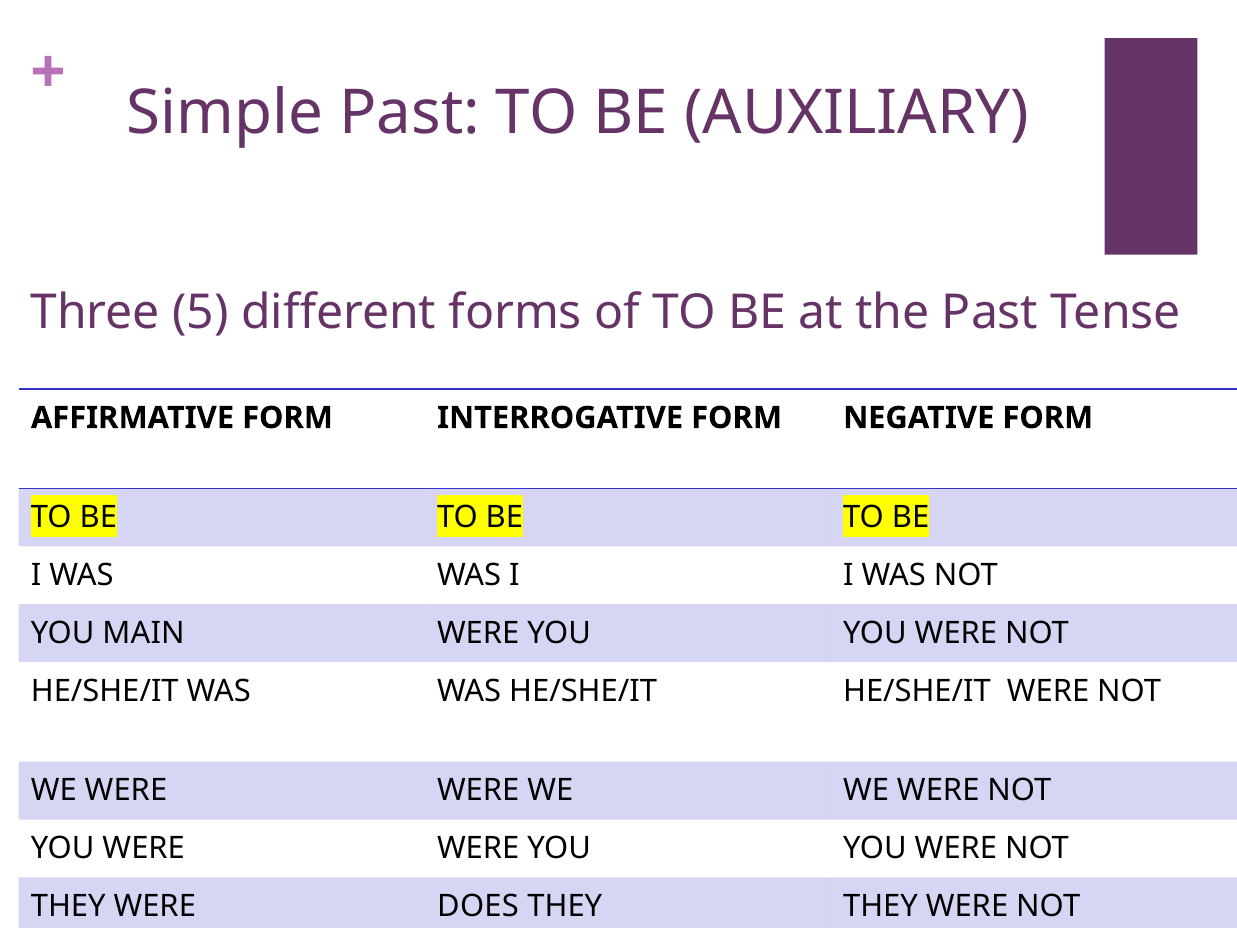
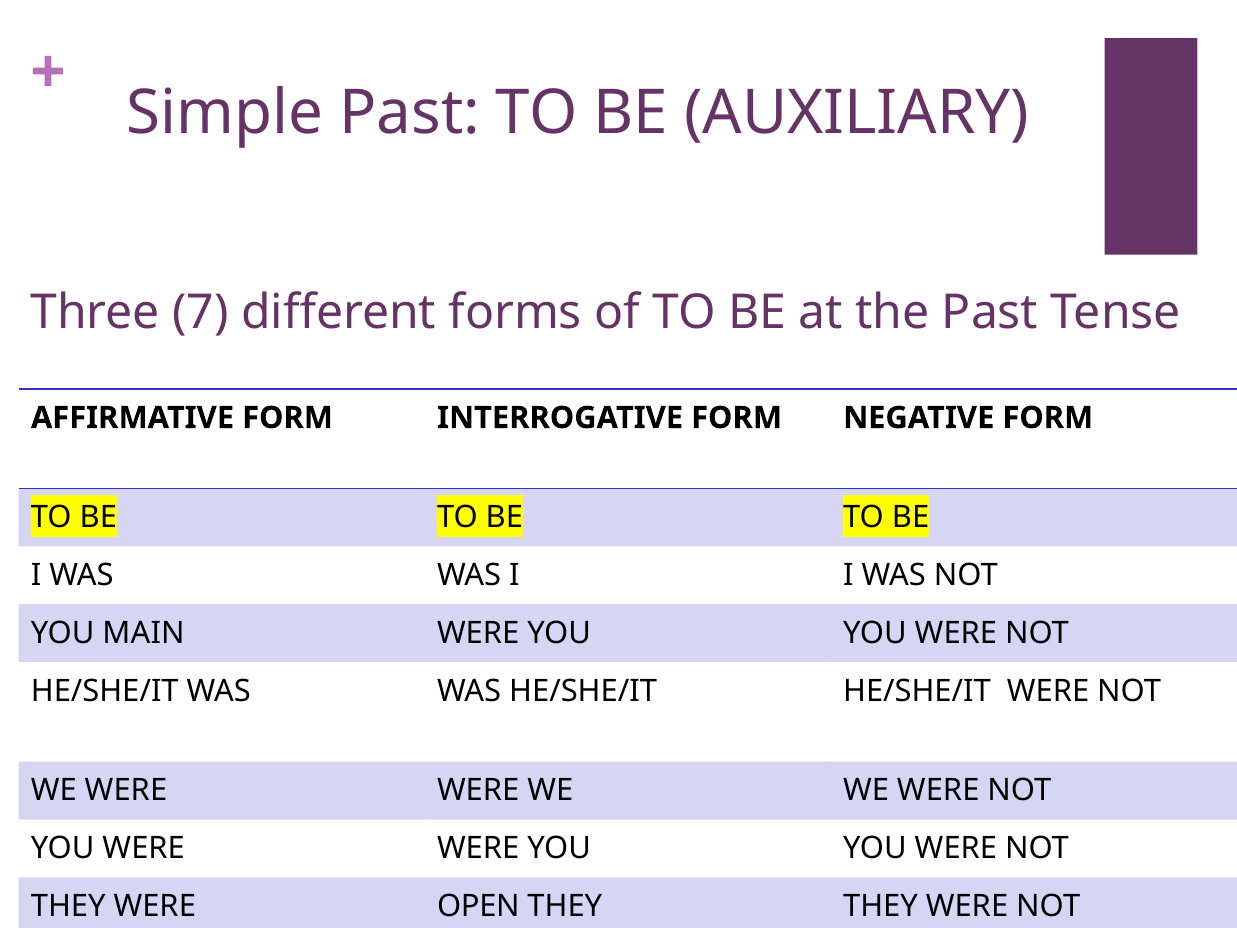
5: 5 -> 7
DOES: DOES -> OPEN
